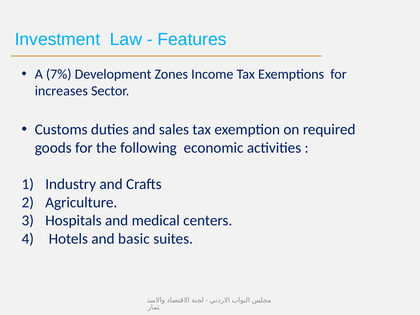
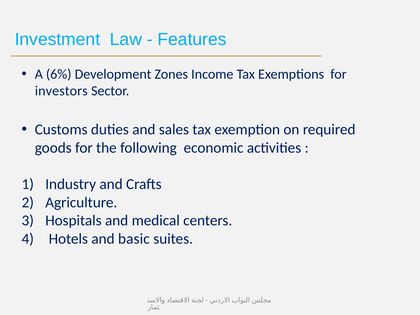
7%: 7% -> 6%
increases: increases -> investors
